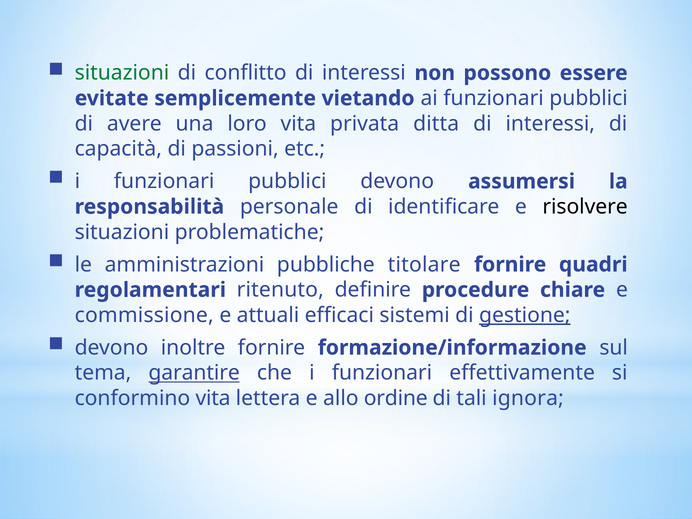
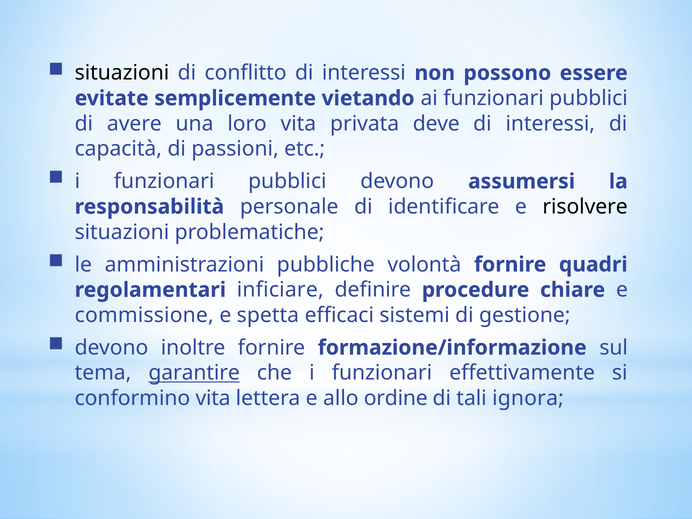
situazioni at (122, 73) colour: green -> black
ditta: ditta -> deve
titolare: titolare -> volontà
ritenuto: ritenuto -> inficiare
attuali: attuali -> spetta
gestione underline: present -> none
